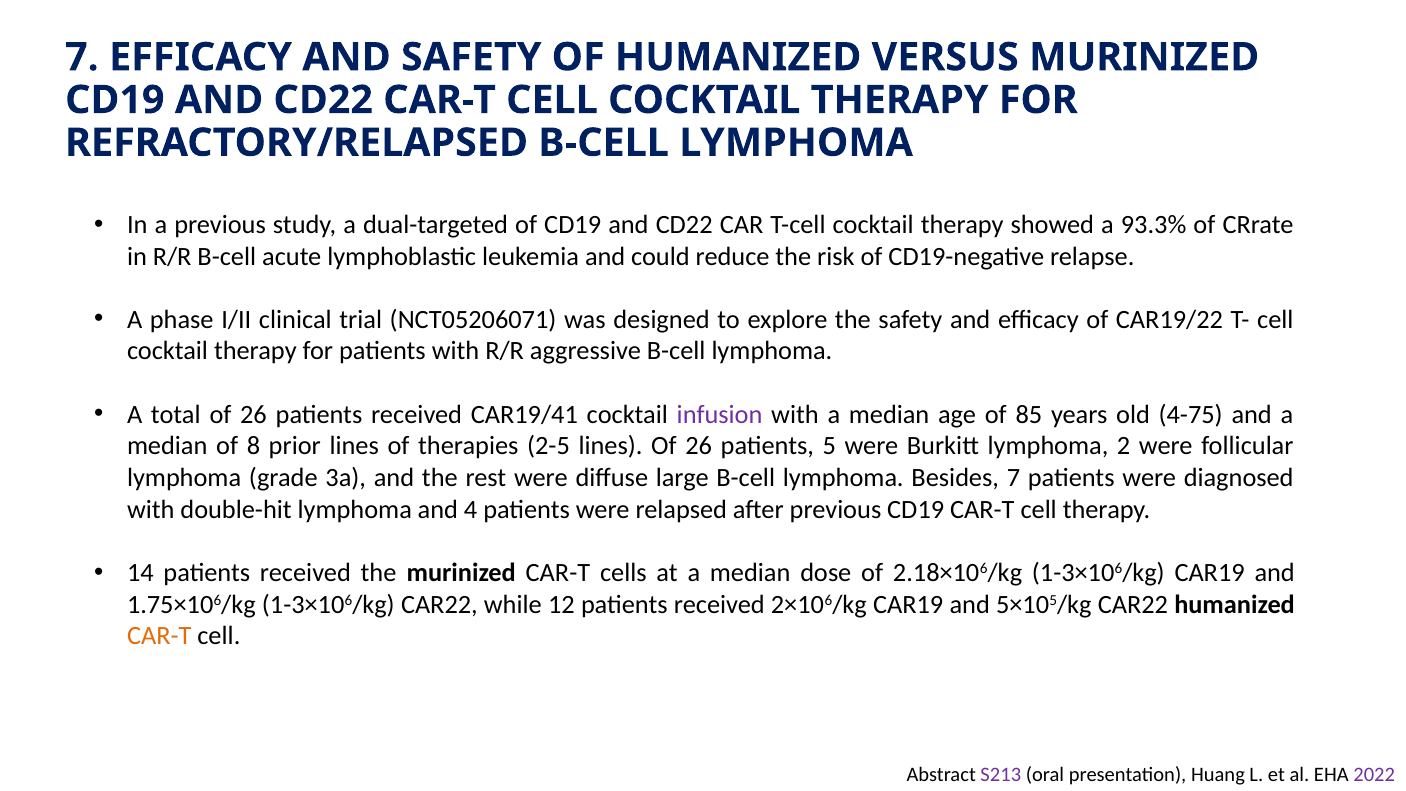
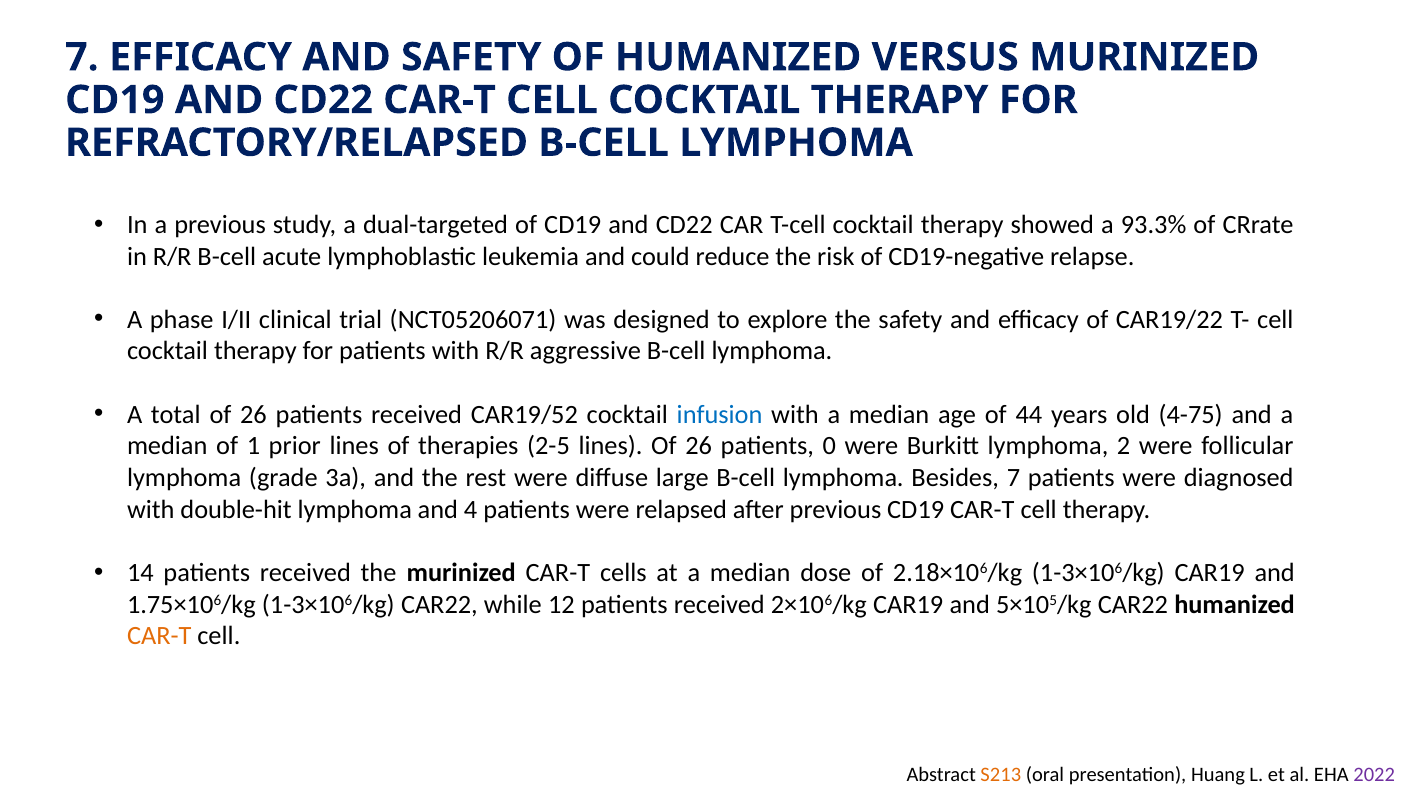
CAR19/41: CAR19/41 -> CAR19/52
infusion colour: purple -> blue
85: 85 -> 44
8: 8 -> 1
5: 5 -> 0
S213 colour: purple -> orange
